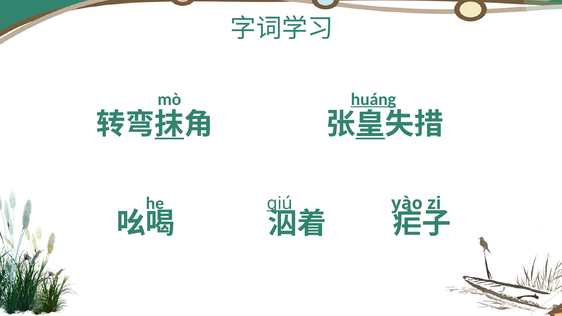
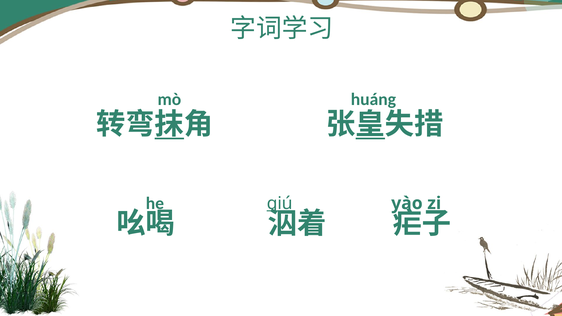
huáng underline: present -> none
